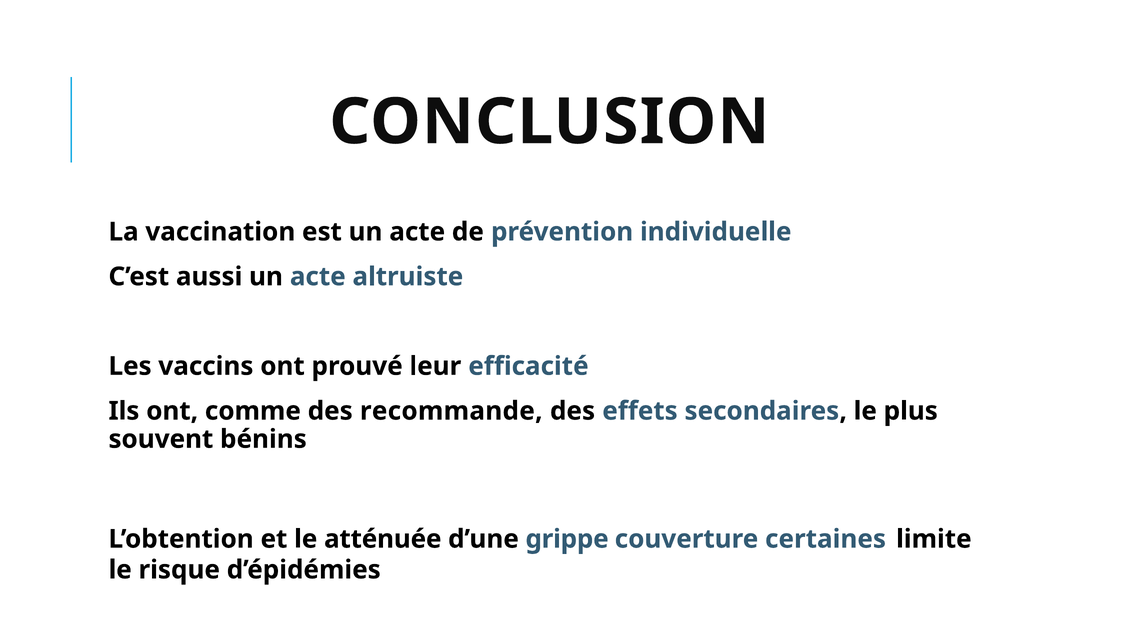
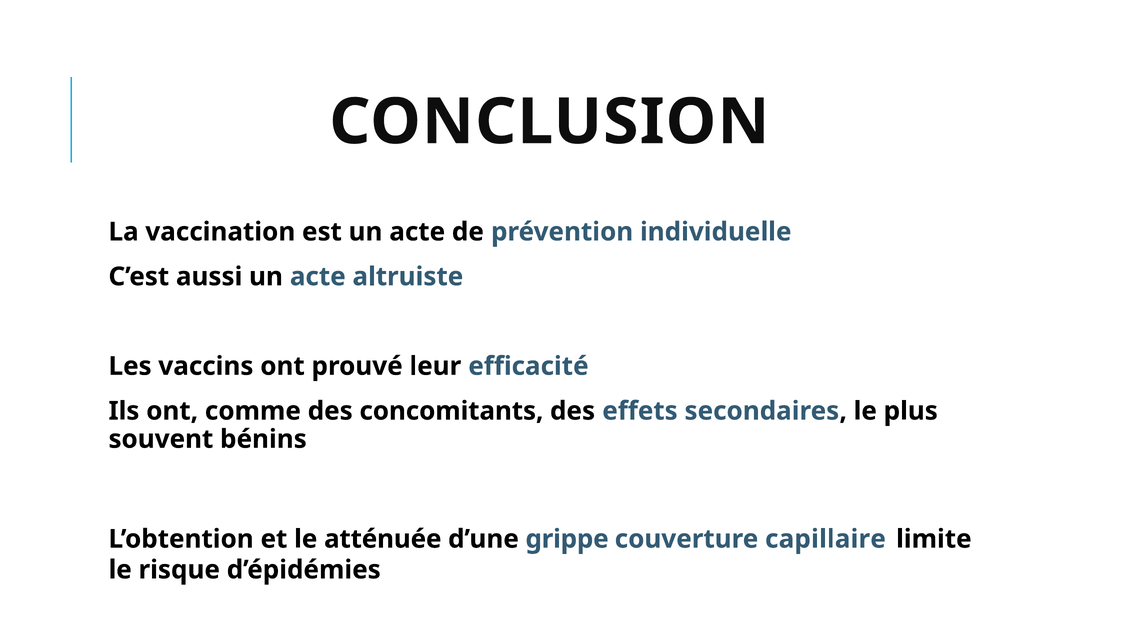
recommande: recommande -> concomitants
certaines: certaines -> capillaire
